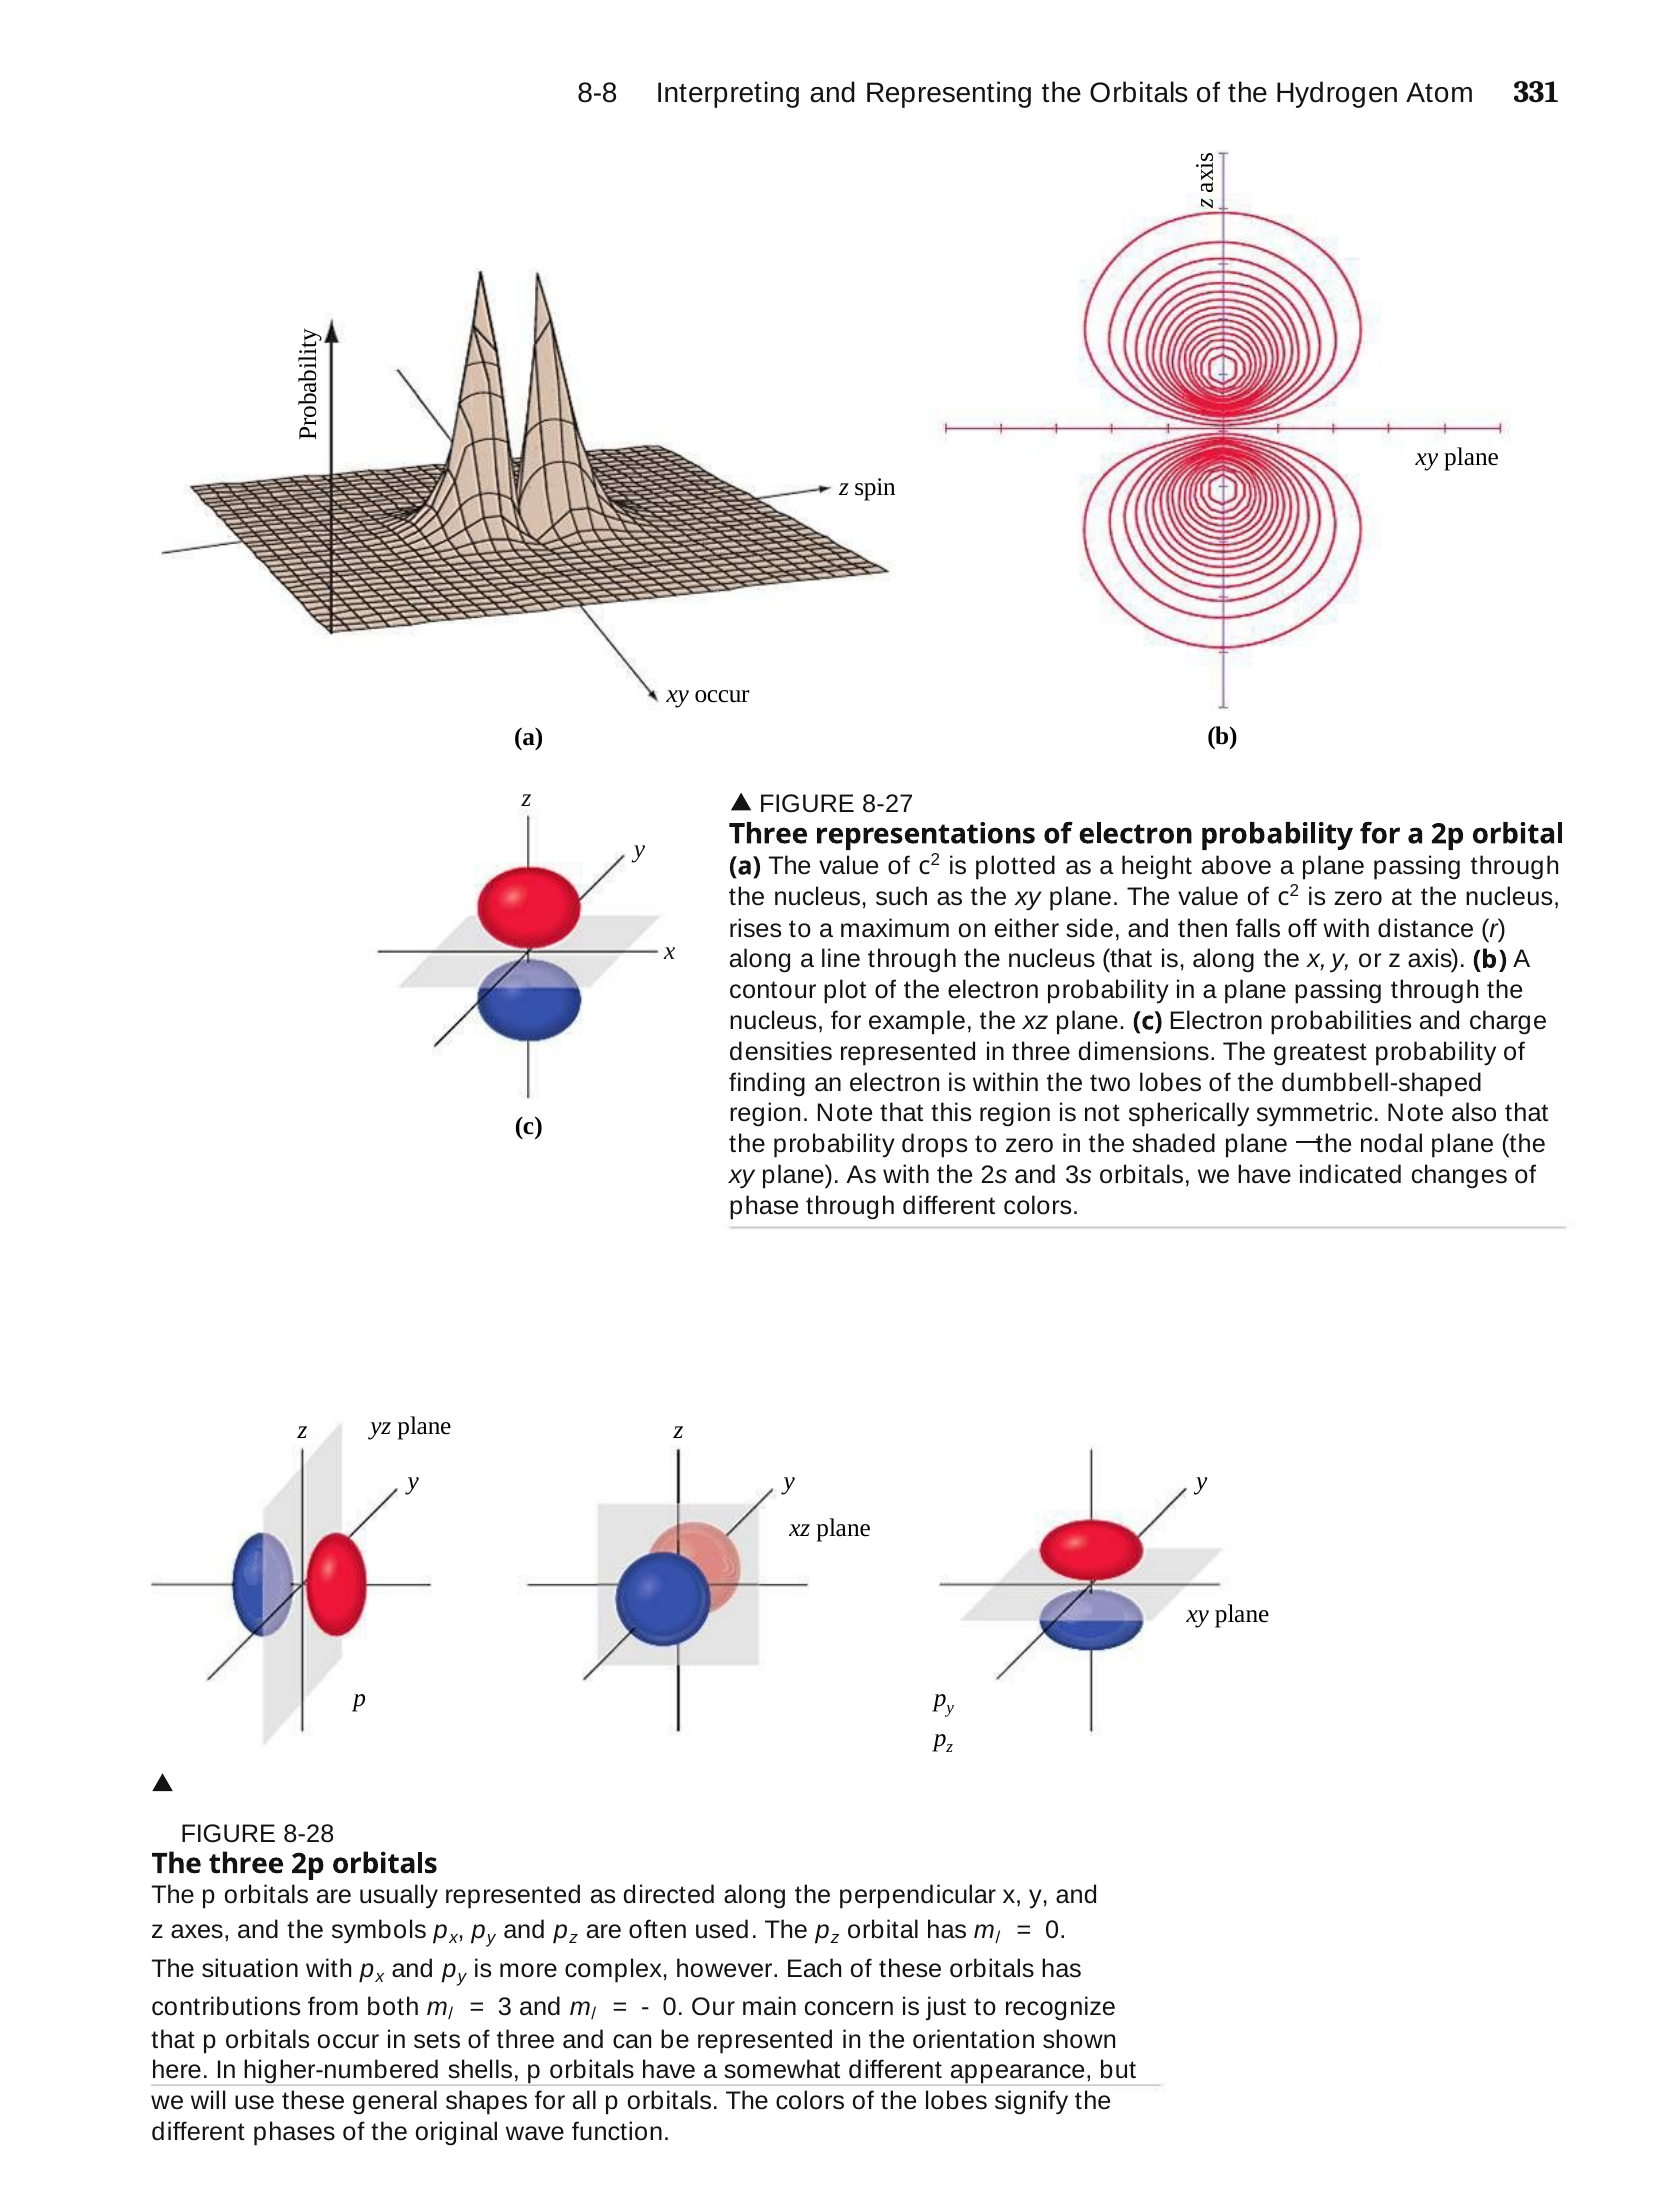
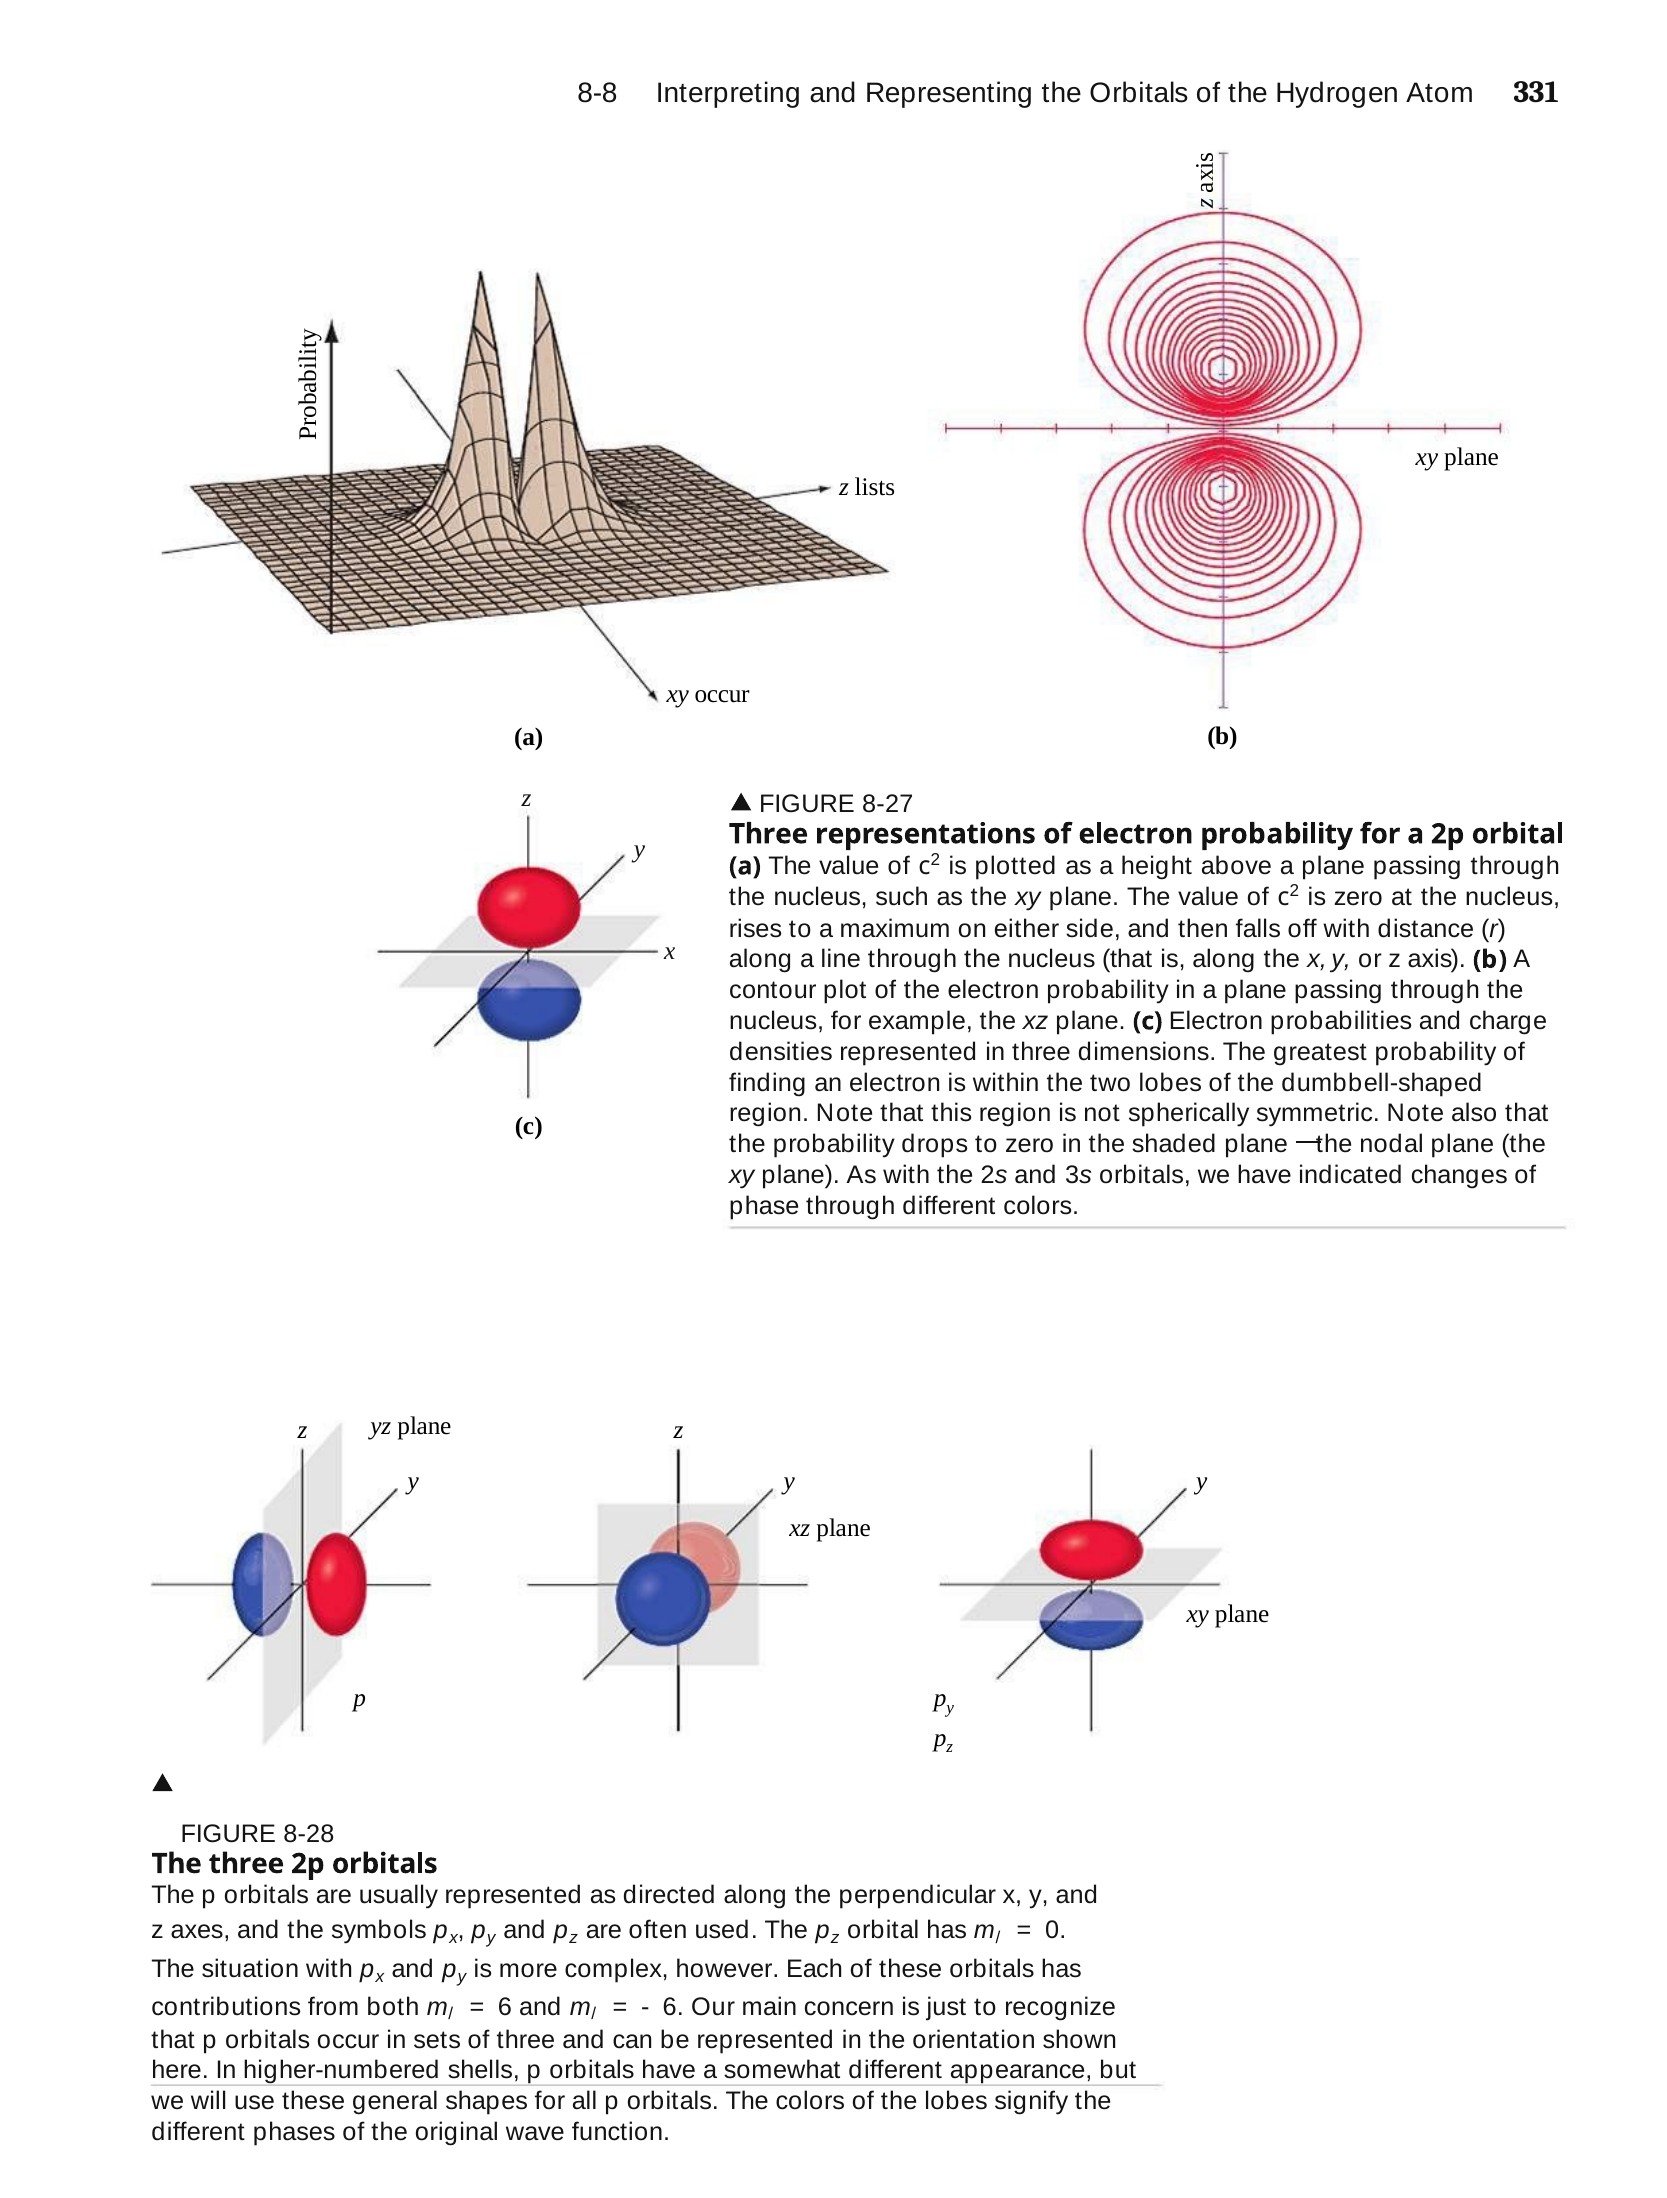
spin: spin -> lists
3 at (505, 2006): 3 -> 6
0 at (673, 2006): 0 -> 6
